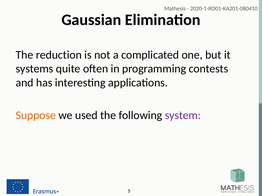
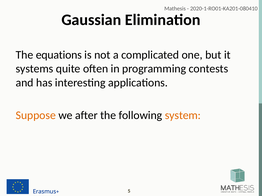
reduction: reduction -> equations
used: used -> after
system colour: purple -> orange
